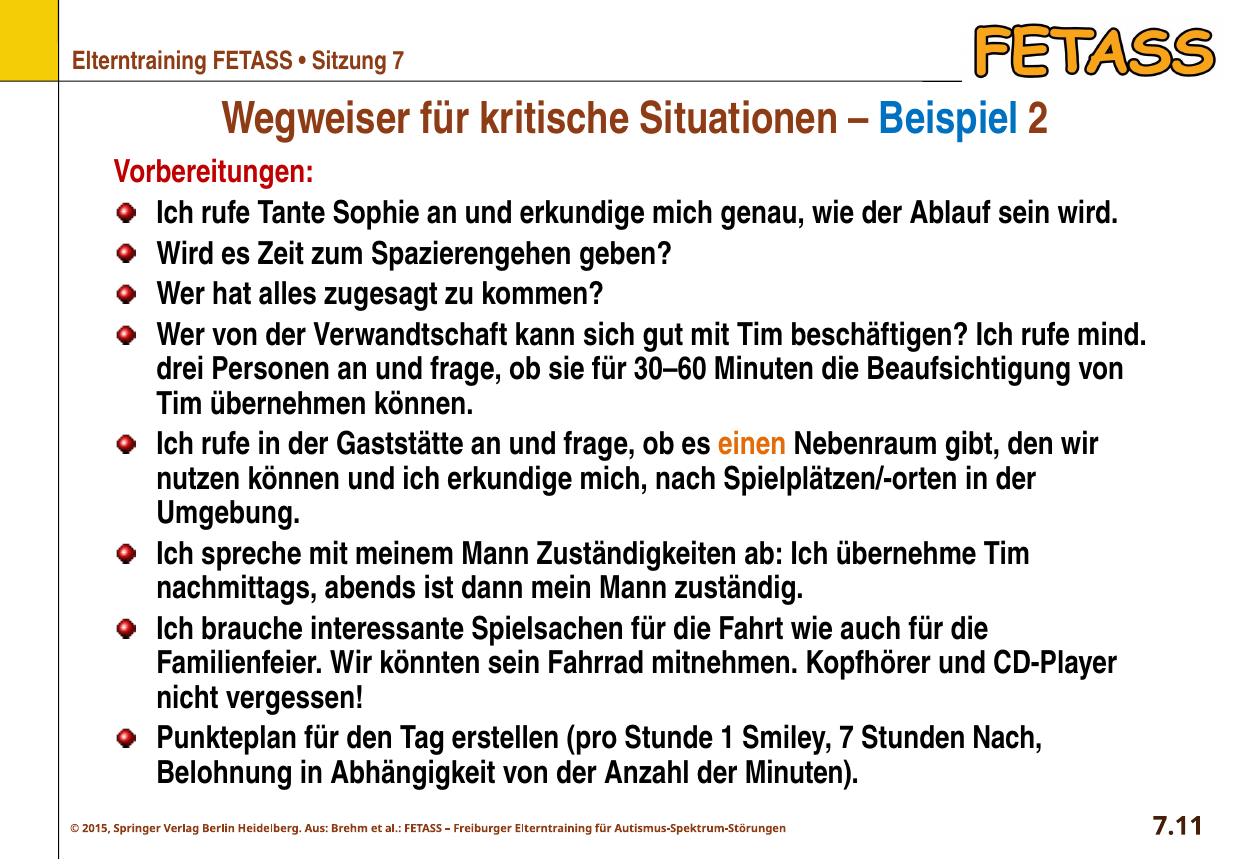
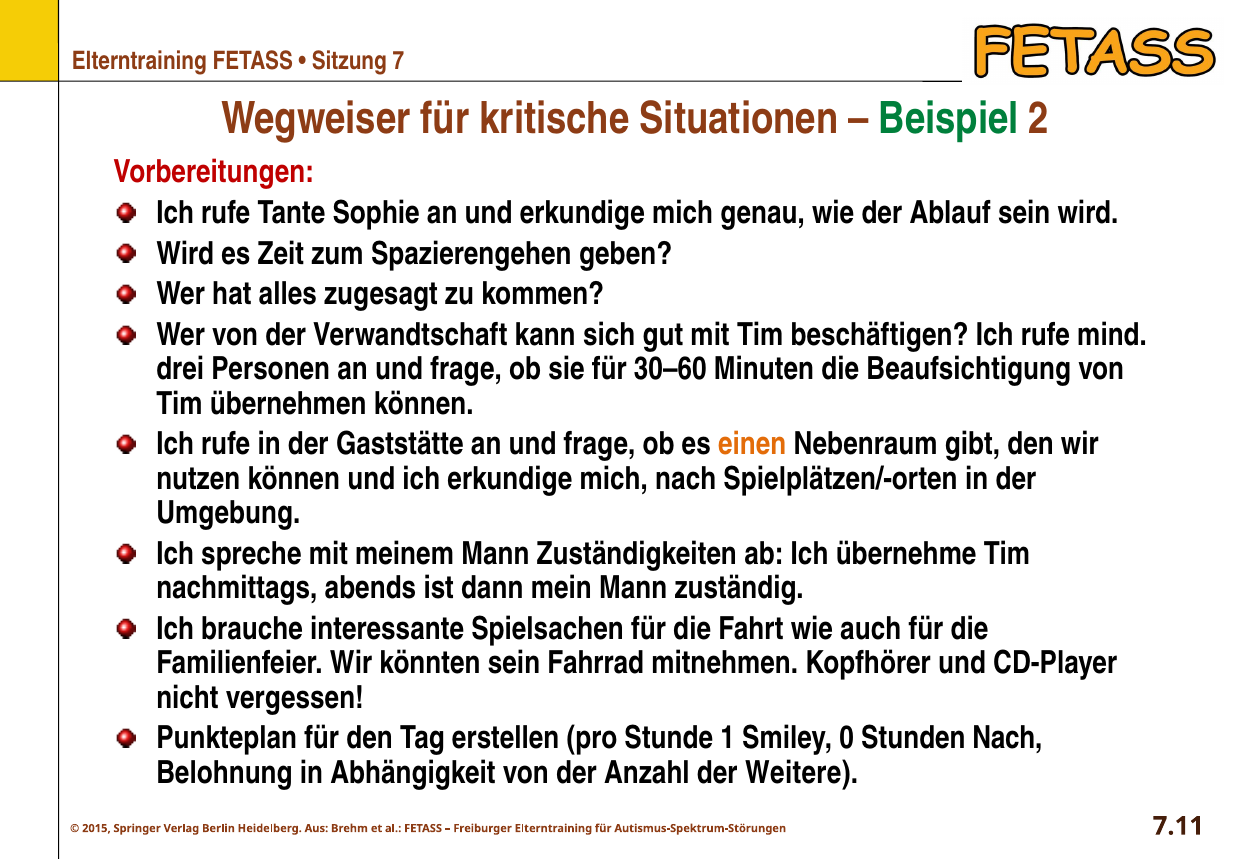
Beispiel colour: blue -> green
Smiley 7: 7 -> 0
der Minuten: Minuten -> Weitere
